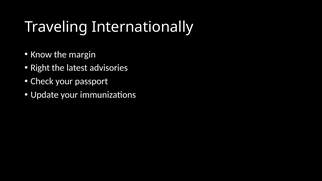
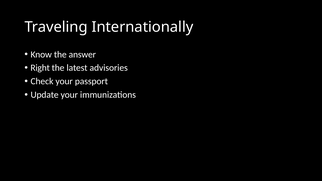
margin: margin -> answer
